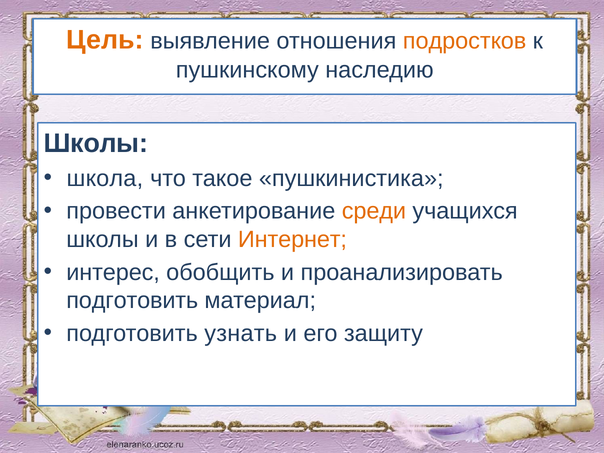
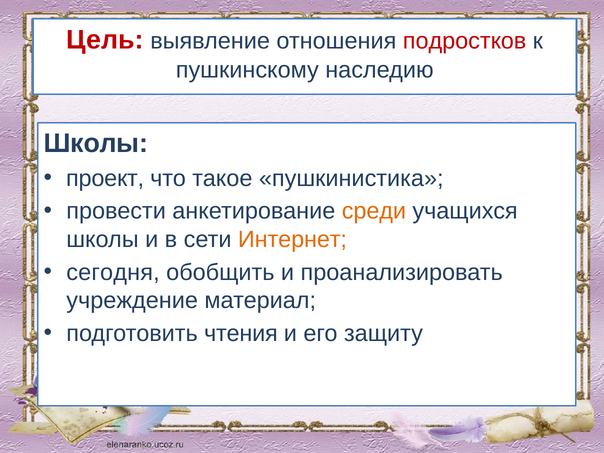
Цель colour: orange -> red
подростков colour: orange -> red
школа: школа -> проект
интерес: интерес -> сегодня
подготовить at (132, 301): подготовить -> учреждение
узнать: узнать -> чтения
